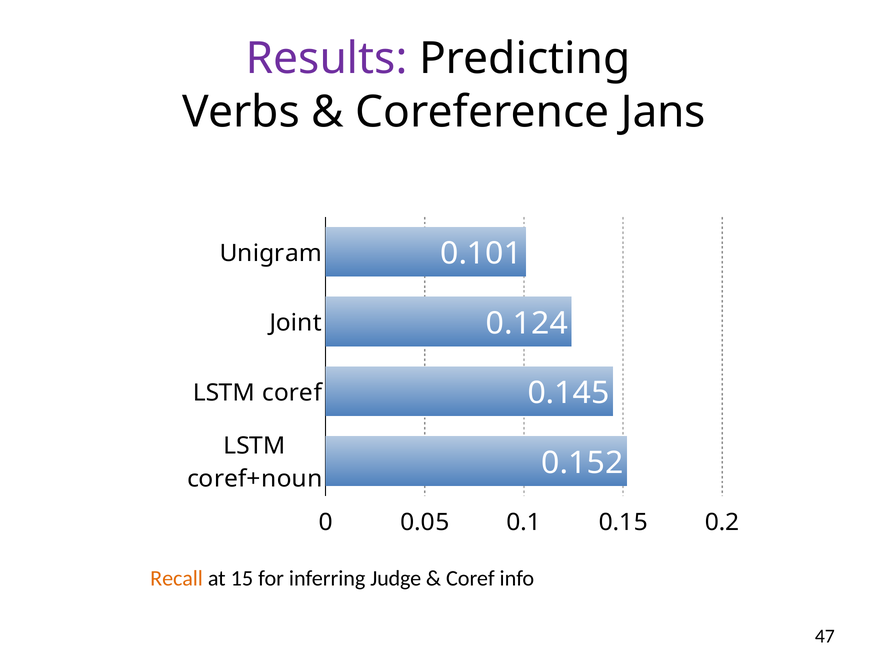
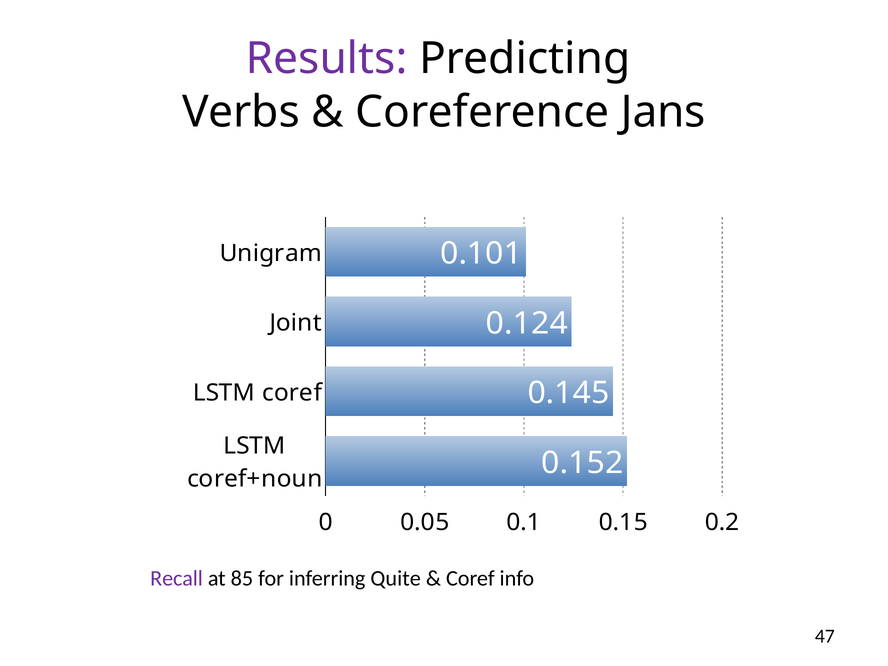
Recall colour: orange -> purple
15: 15 -> 85
Judge: Judge -> Quite
